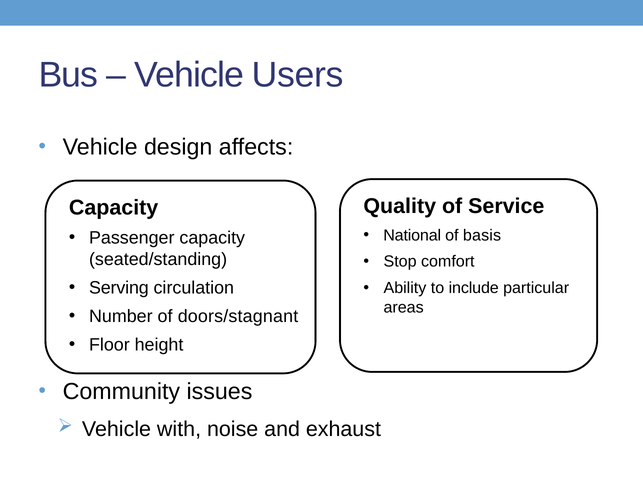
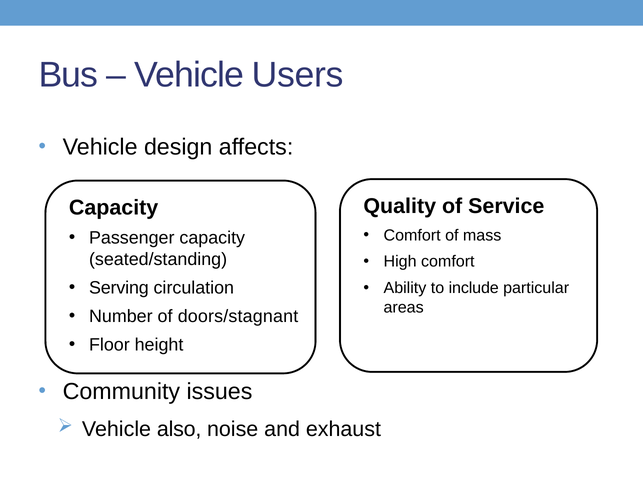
National at (412, 235): National -> Comfort
basis: basis -> mass
Stop: Stop -> High
with: with -> also
